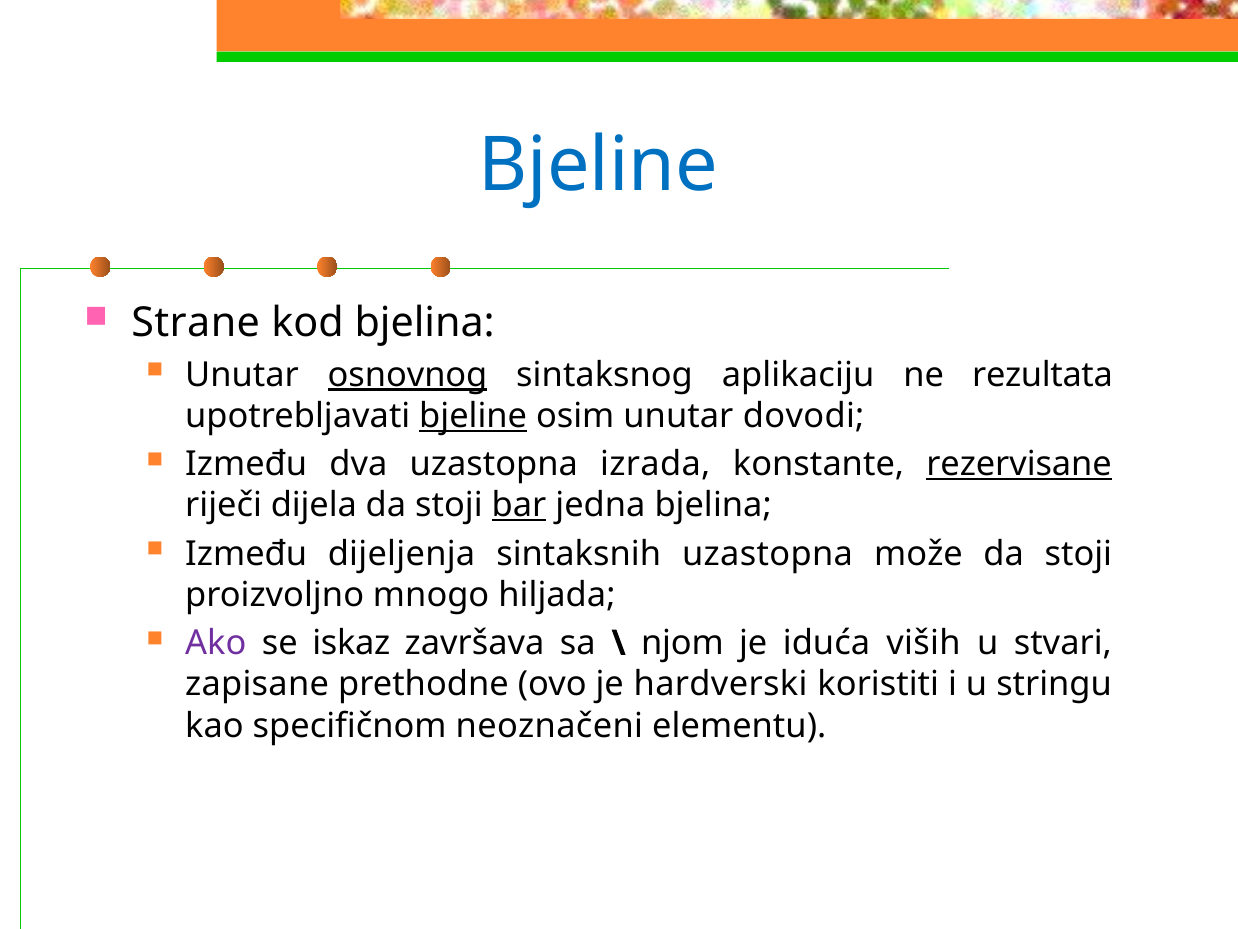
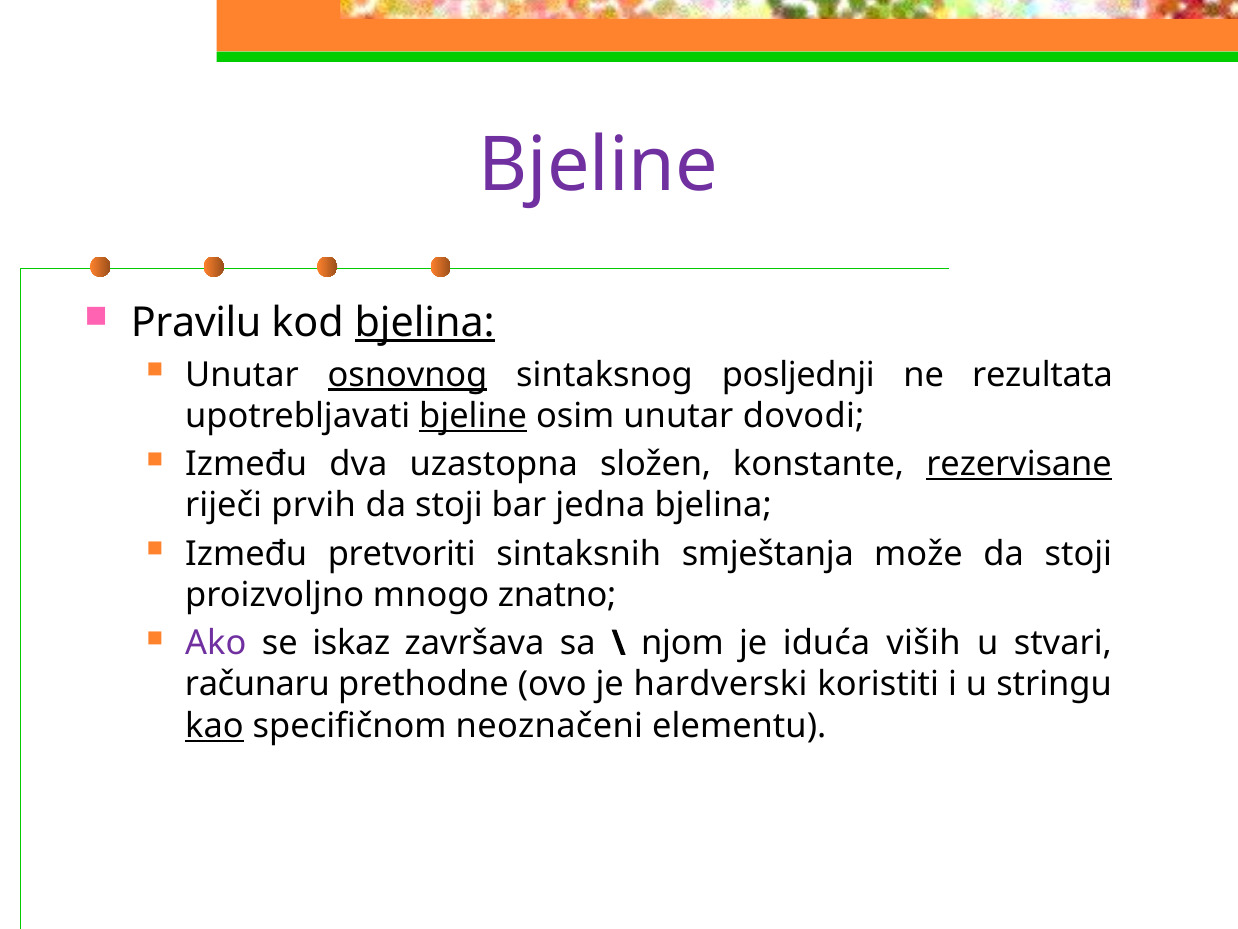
Bjeline at (598, 165) colour: blue -> purple
Strane: Strane -> Pravilu
bjelina at (425, 323) underline: none -> present
aplikaciju: aplikaciju -> posljednji
izrada: izrada -> složen
dijela: dijela -> prvih
bar underline: present -> none
dijeljenja: dijeljenja -> pretvoriti
sintaksnih uzastopna: uzastopna -> smještanja
hiljada: hiljada -> znatno
zapisane: zapisane -> računaru
kao underline: none -> present
